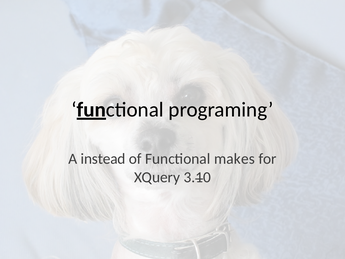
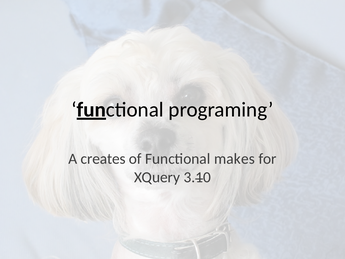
instead: instead -> creates
